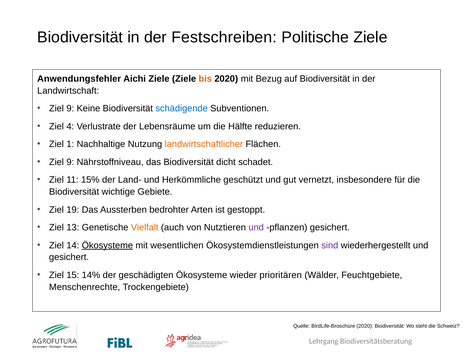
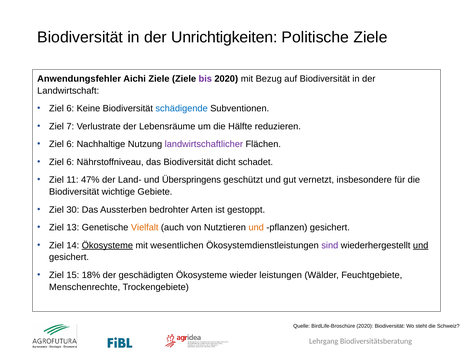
Festschreiben: Festschreiben -> Unrichtigkeiten
bis colour: orange -> purple
9 at (70, 108): 9 -> 6
4: 4 -> 7
1 at (70, 144): 1 -> 6
landwirtschaftlicher colour: orange -> purple
9 at (70, 162): 9 -> 6
15%: 15% -> 47%
Herkömmliche: Herkömmliche -> Überspringens
19: 19 -> 30
und at (256, 227) colour: purple -> orange
und at (421, 245) underline: none -> present
14%: 14% -> 18%
prioritären: prioritären -> leistungen
